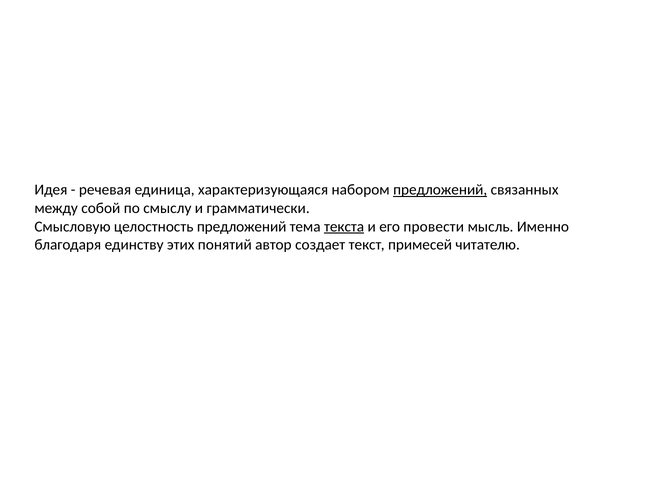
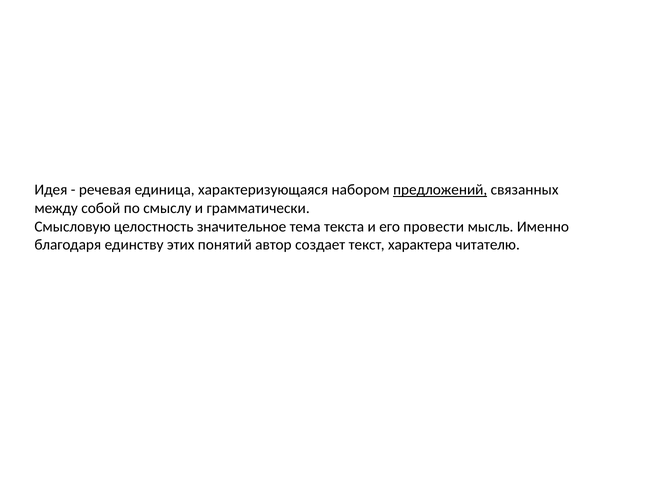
целостность предложений: предложений -> значительное
текста underline: present -> none
примесей: примесей -> характера
